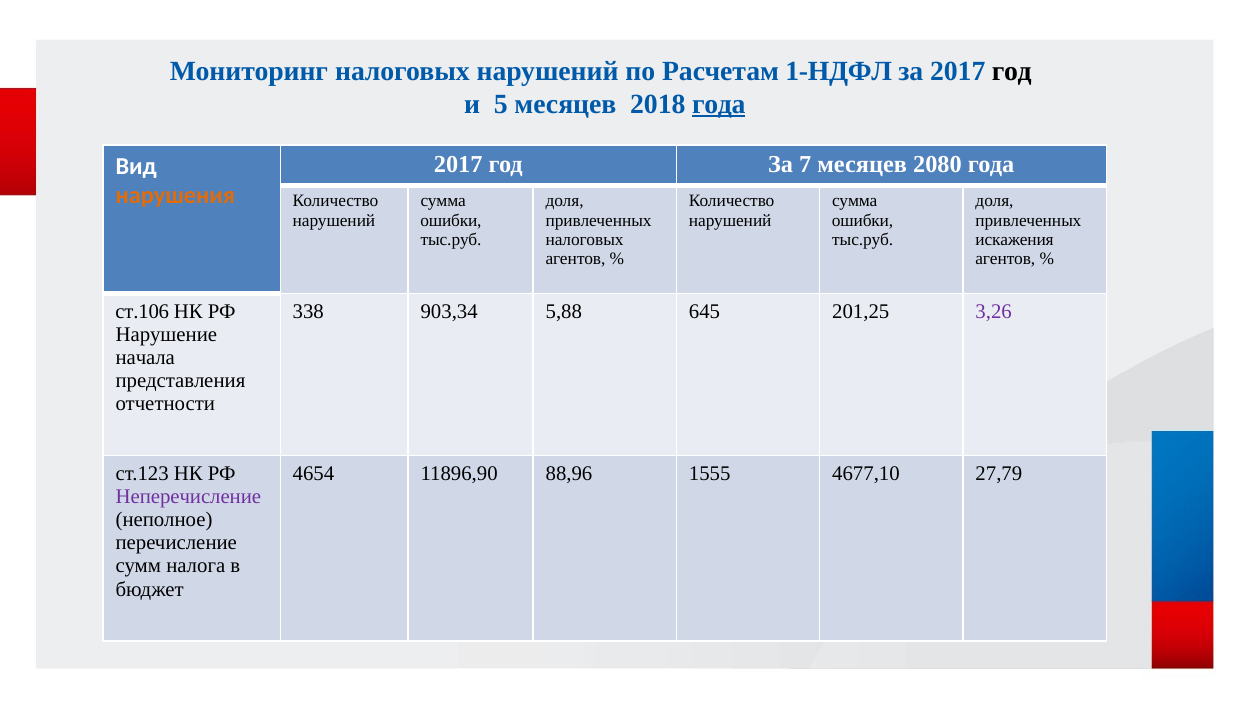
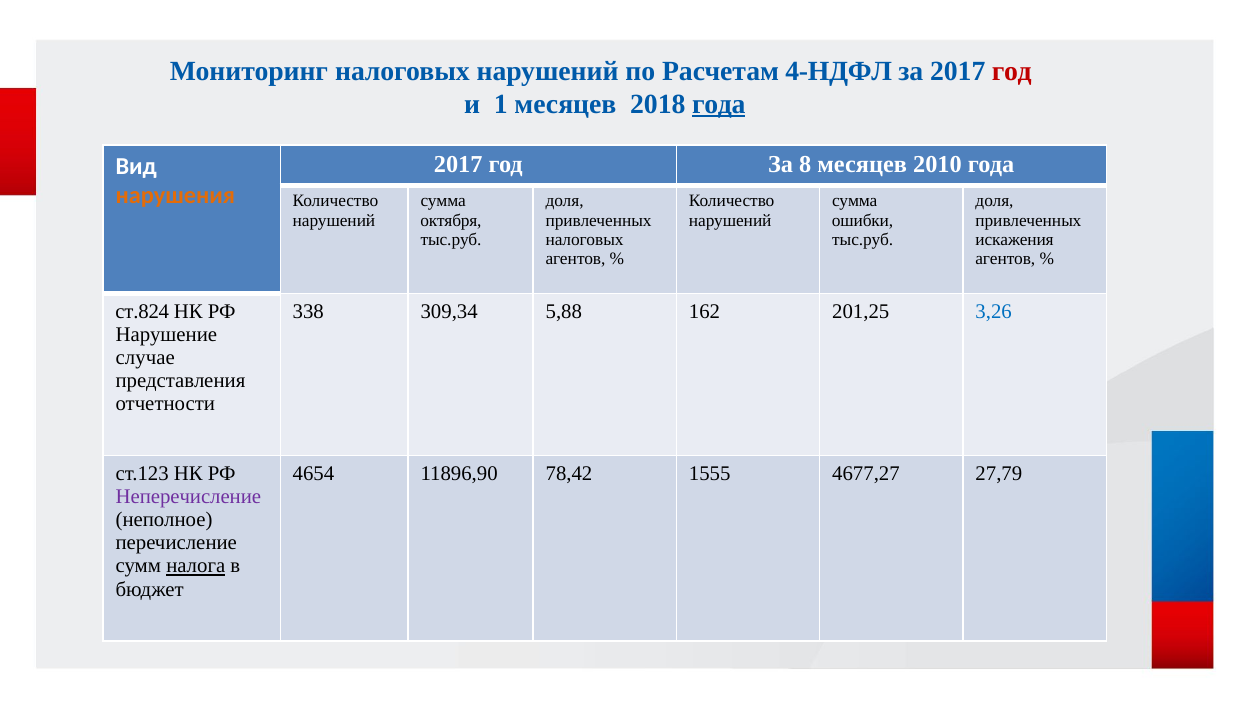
1-НДФЛ: 1-НДФЛ -> 4-НДФЛ
год at (1012, 71) colour: black -> red
5: 5 -> 1
7: 7 -> 8
2080: 2080 -> 2010
ошибки at (451, 220): ошибки -> октября
ст.106: ст.106 -> ст.824
903,34: 903,34 -> 309,34
645: 645 -> 162
3,26 colour: purple -> blue
начала: начала -> случае
88,96: 88,96 -> 78,42
4677,10: 4677,10 -> 4677,27
налога underline: none -> present
